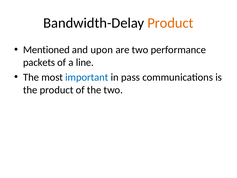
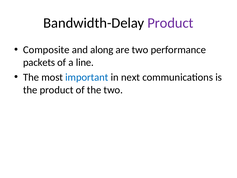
Product at (170, 23) colour: orange -> purple
Mentioned: Mentioned -> Composite
upon: upon -> along
pass: pass -> next
